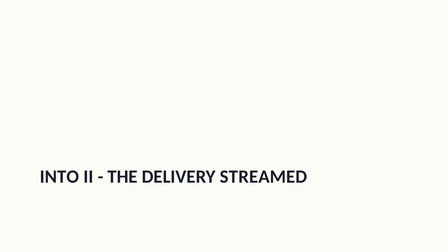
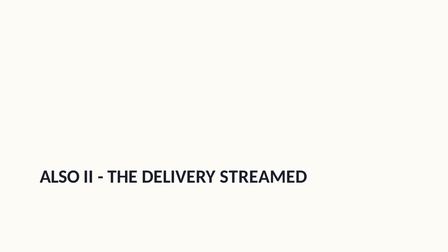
INTO: INTO -> ALSO
